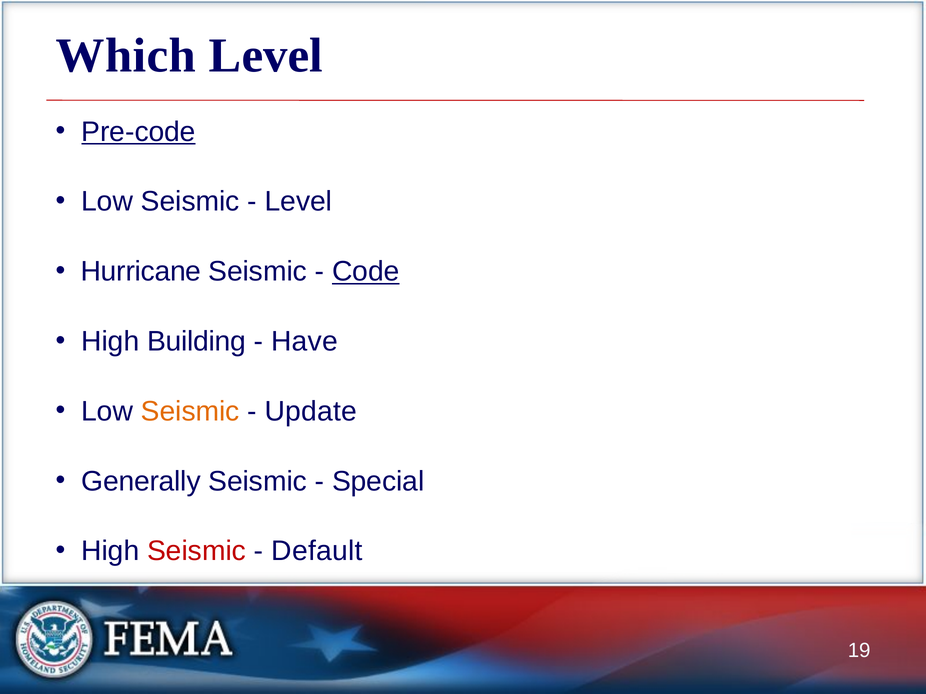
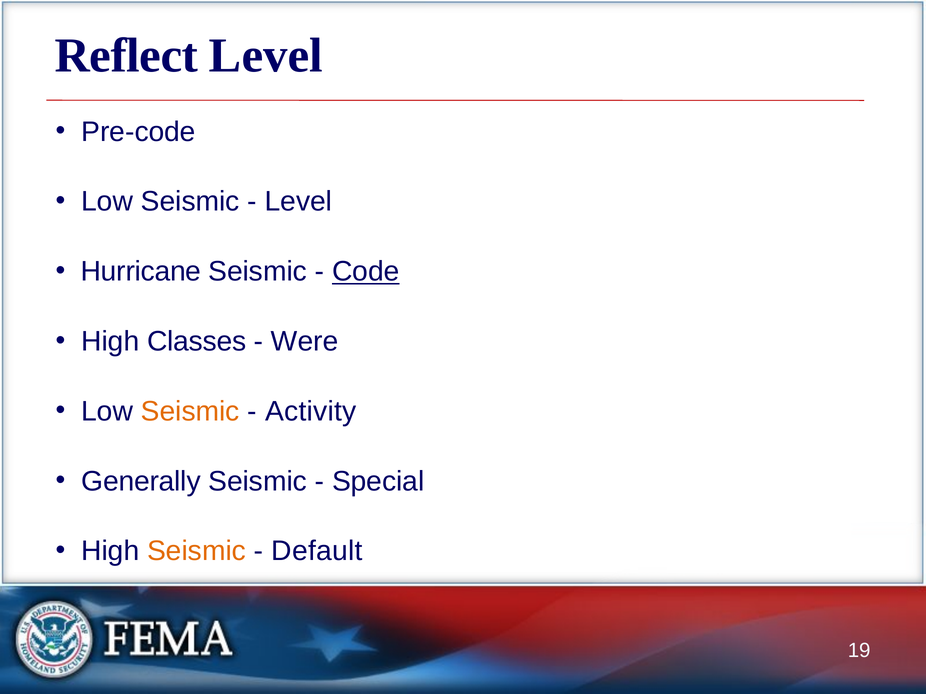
Which: Which -> Reflect
Pre-code underline: present -> none
Building: Building -> Classes
Have: Have -> Were
Update: Update -> Activity
Seismic at (197, 552) colour: red -> orange
